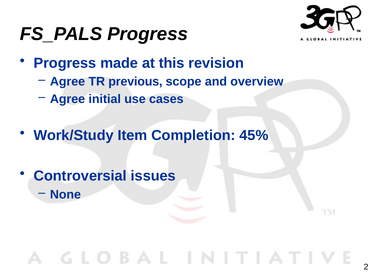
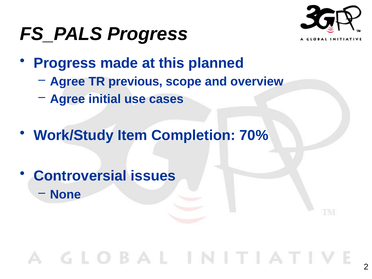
revision: revision -> planned
45%: 45% -> 70%
